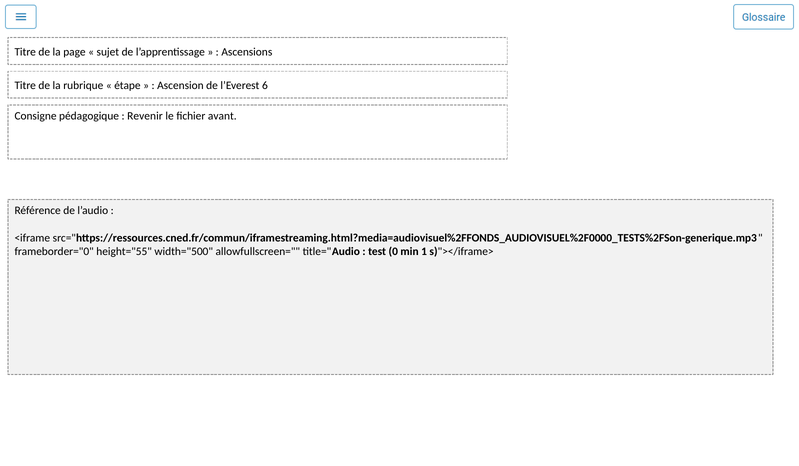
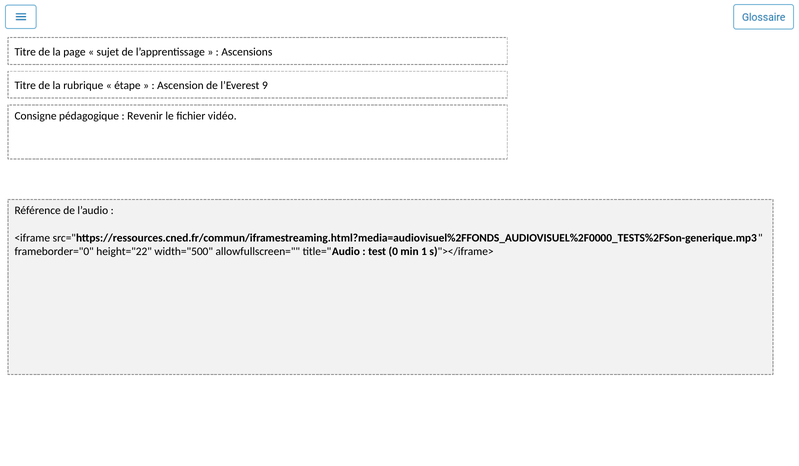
6: 6 -> 9
avant: avant -> vidéo
height="55: height="55 -> height="22
